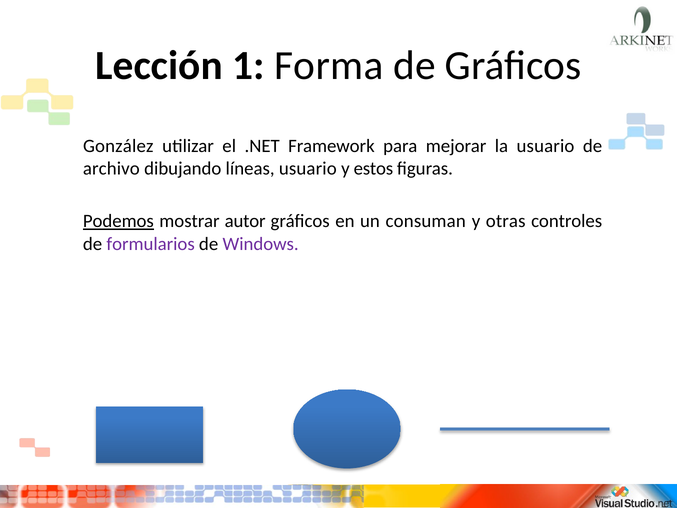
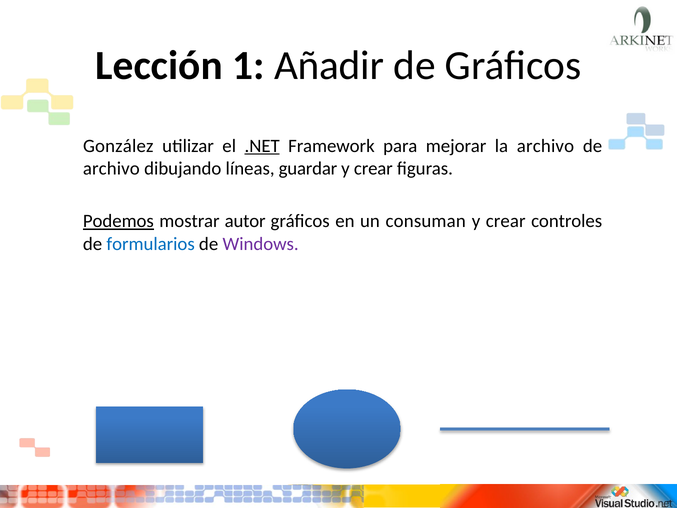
Forma: Forma -> Añadir
.NET underline: none -> present
la usuario: usuario -> archivo
líneas usuario: usuario -> guardar
estos at (373, 168): estos -> crear
otras at (506, 221): otras -> crear
formularios colour: purple -> blue
